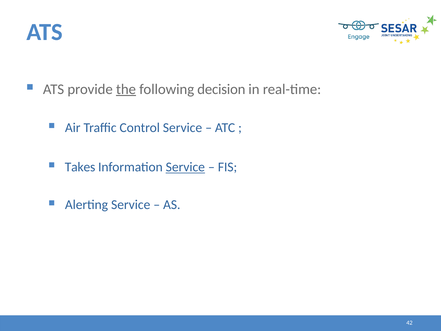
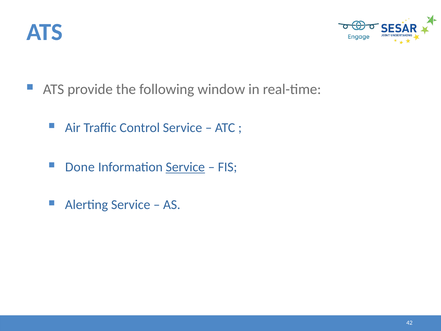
the underline: present -> none
decision: decision -> window
Takes: Takes -> Done
